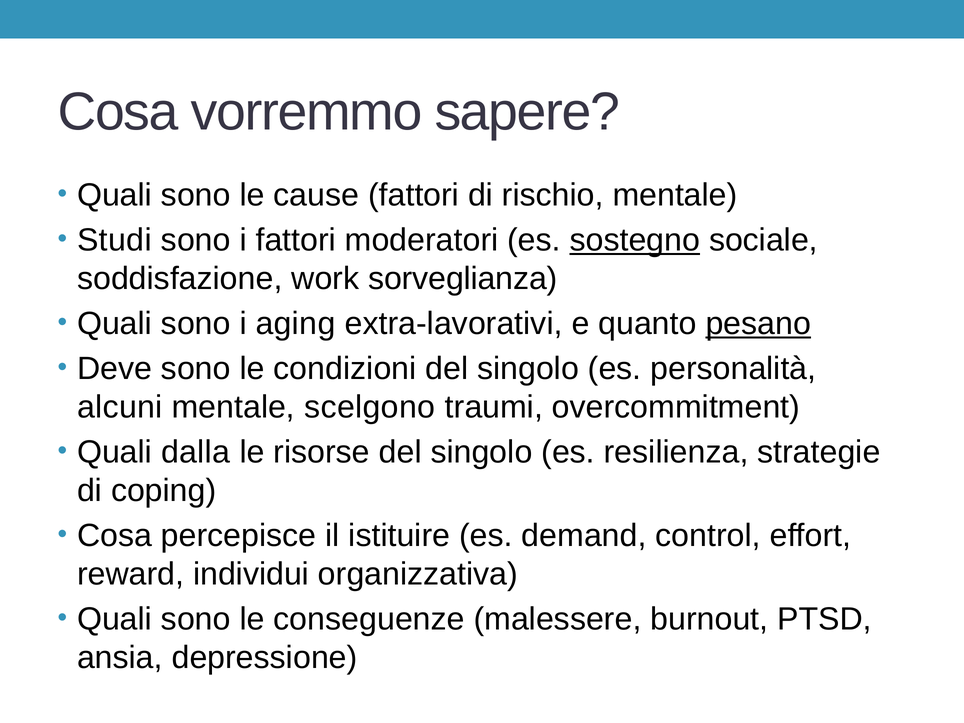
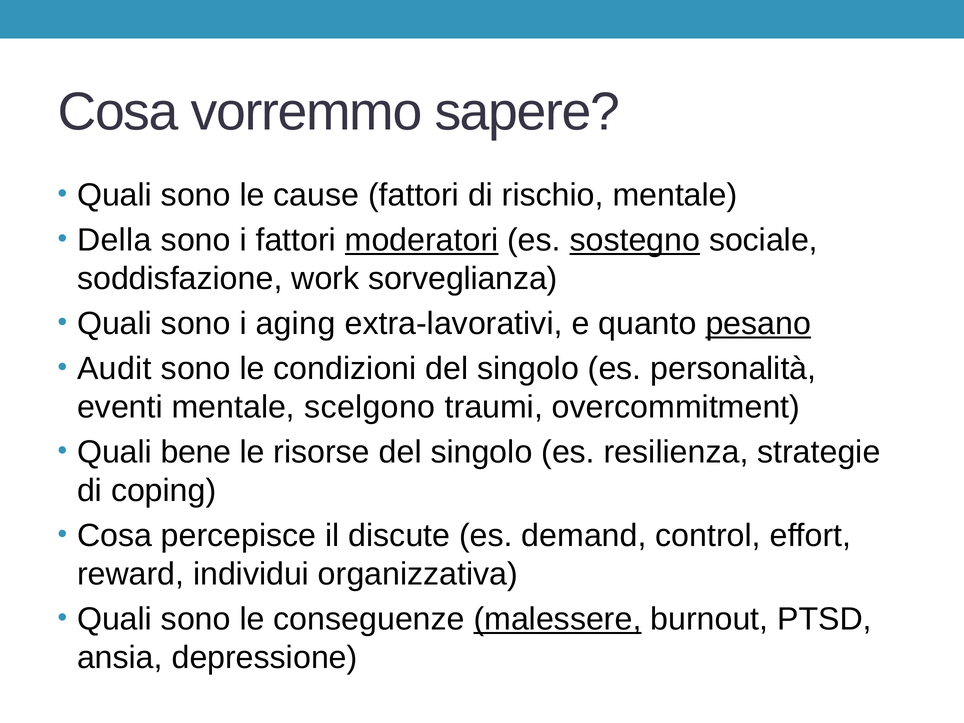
Studi: Studi -> Della
moderatori underline: none -> present
Deve: Deve -> Audit
alcuni: alcuni -> eventi
dalla: dalla -> bene
istituire: istituire -> discute
malessere underline: none -> present
